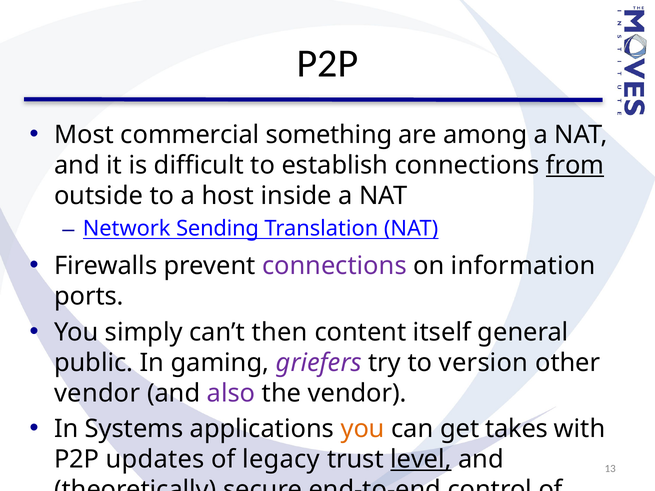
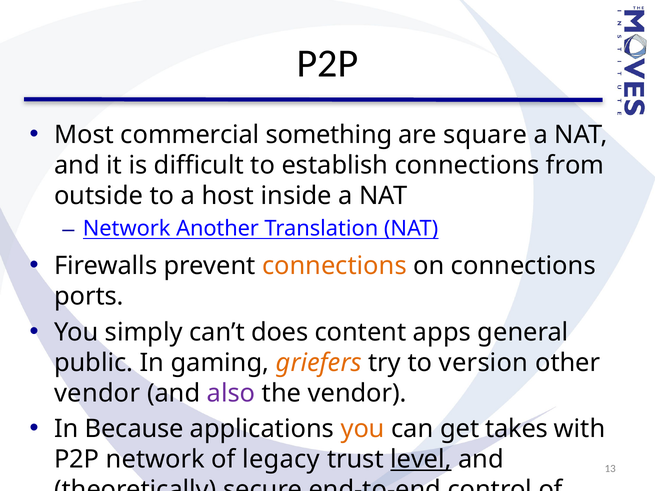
among: among -> square
from underline: present -> none
Sending: Sending -> Another
connections at (334, 266) colour: purple -> orange
on information: information -> connections
then: then -> does
itself: itself -> apps
griefers colour: purple -> orange
Systems: Systems -> Because
P2P updates: updates -> network
